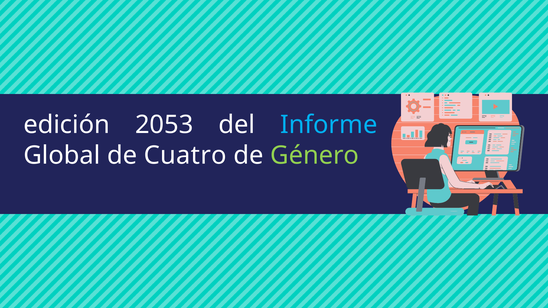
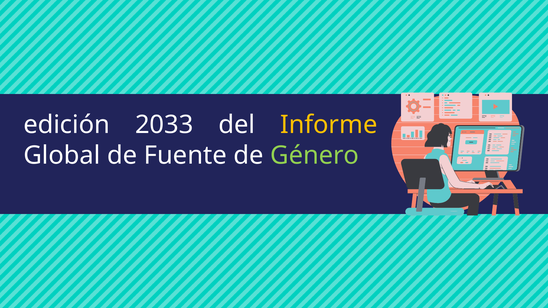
2053: 2053 -> 2033
Informe colour: light blue -> yellow
Cuatro: Cuatro -> Fuente
